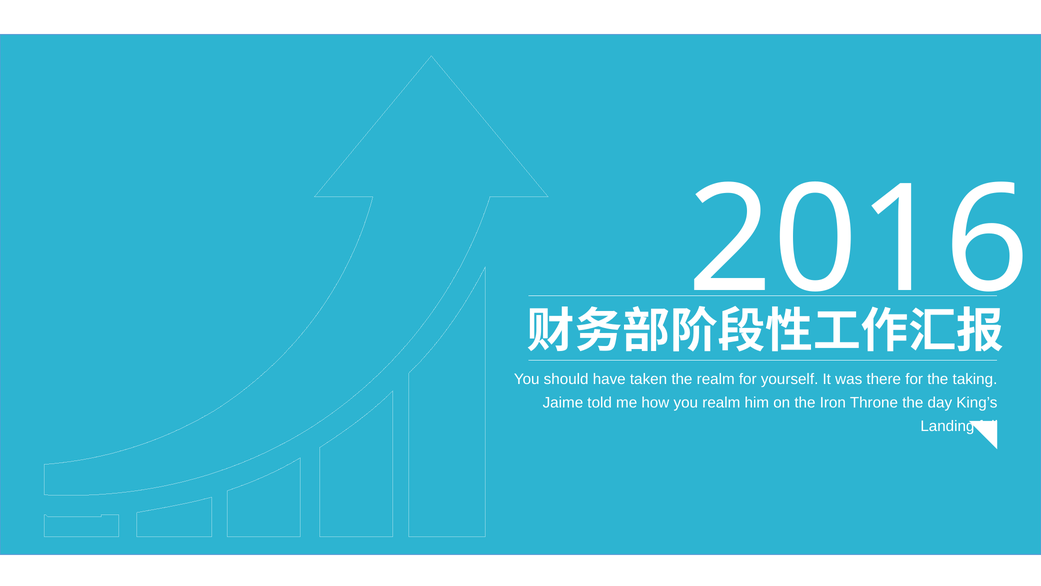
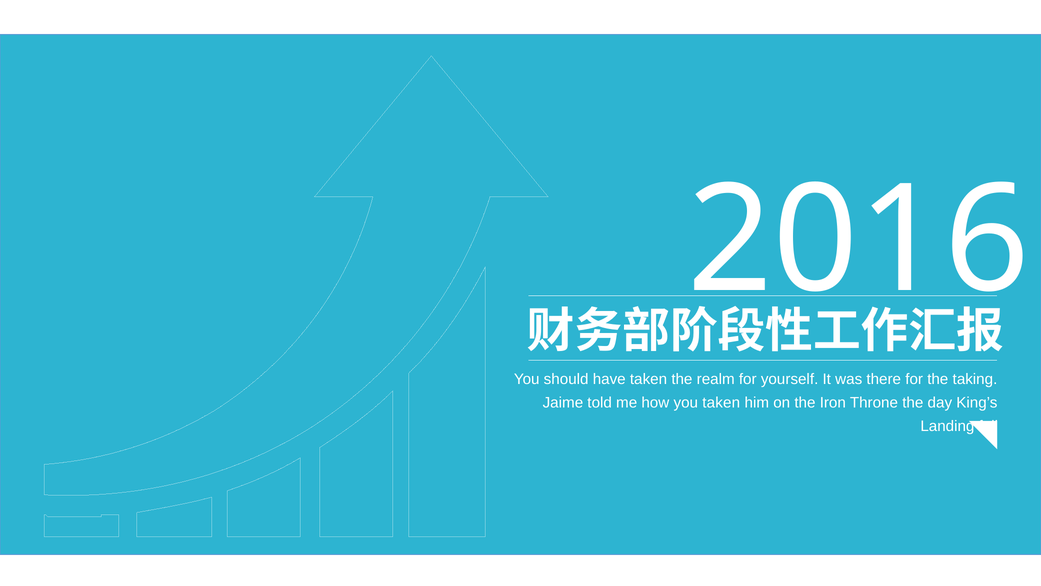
you realm: realm -> taken
